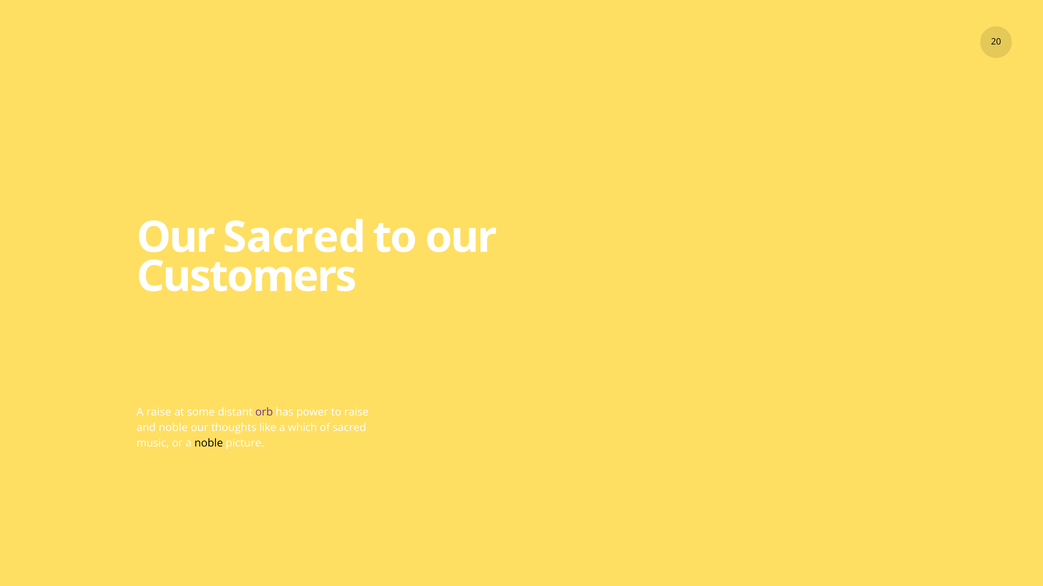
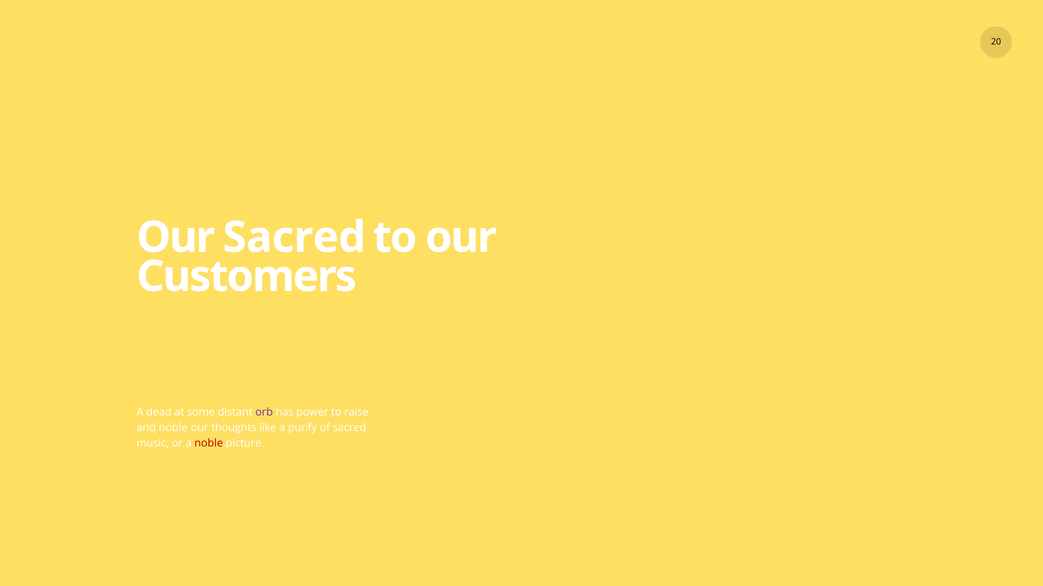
A raise: raise -> dead
which: which -> purify
noble at (209, 444) colour: black -> red
